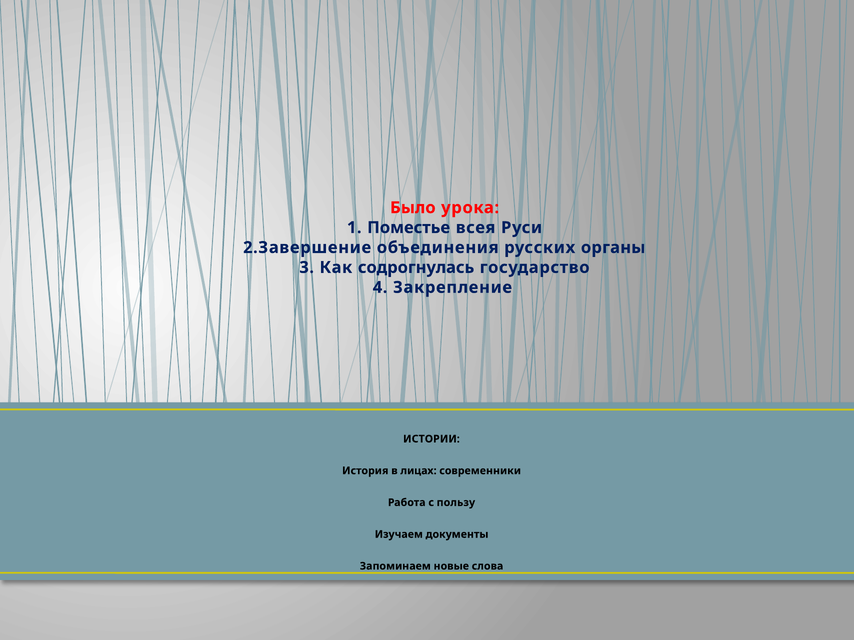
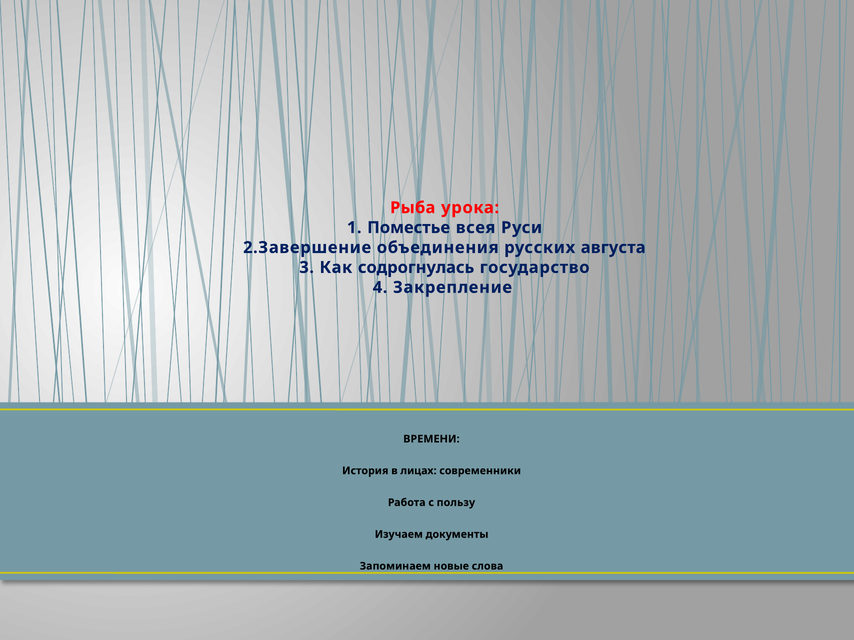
Было: Было -> Рыба
органы: органы -> августа
ИСТОРИИ: ИСТОРИИ -> ВРЕМЕНИ
